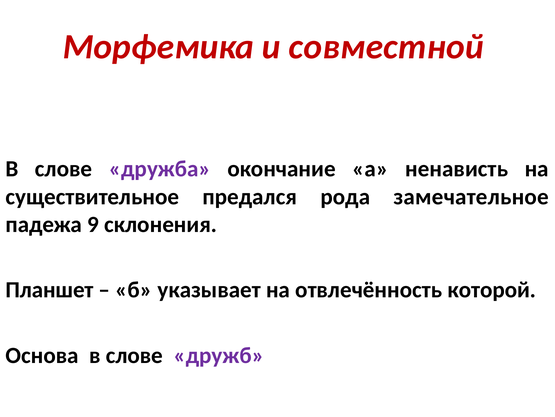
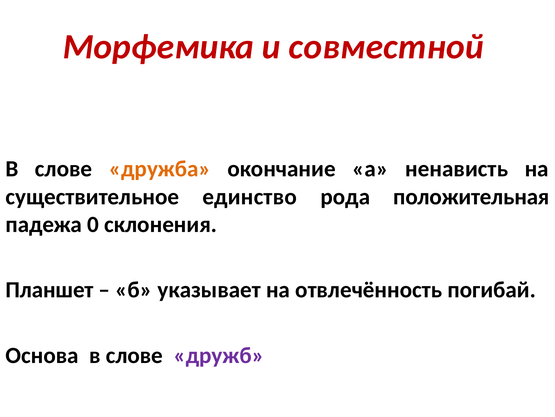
дружба colour: purple -> orange
предался: предался -> единство
замечательное: замечательное -> положительная
9: 9 -> 0
которой: которой -> погибай
